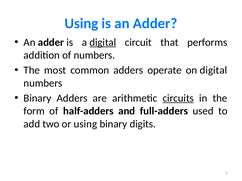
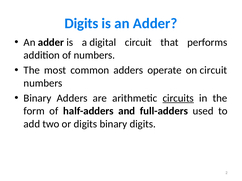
Using at (81, 23): Using -> Digits
digital at (103, 42) underline: present -> none
on digital: digital -> circuit
or using: using -> digits
